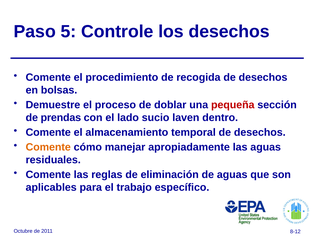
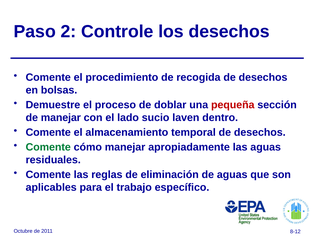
5: 5 -> 2
de prendas: prendas -> manejar
Comente at (48, 147) colour: orange -> green
